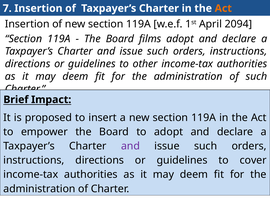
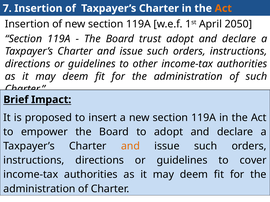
2094: 2094 -> 2050
films: films -> trust
and at (130, 146) colour: purple -> orange
